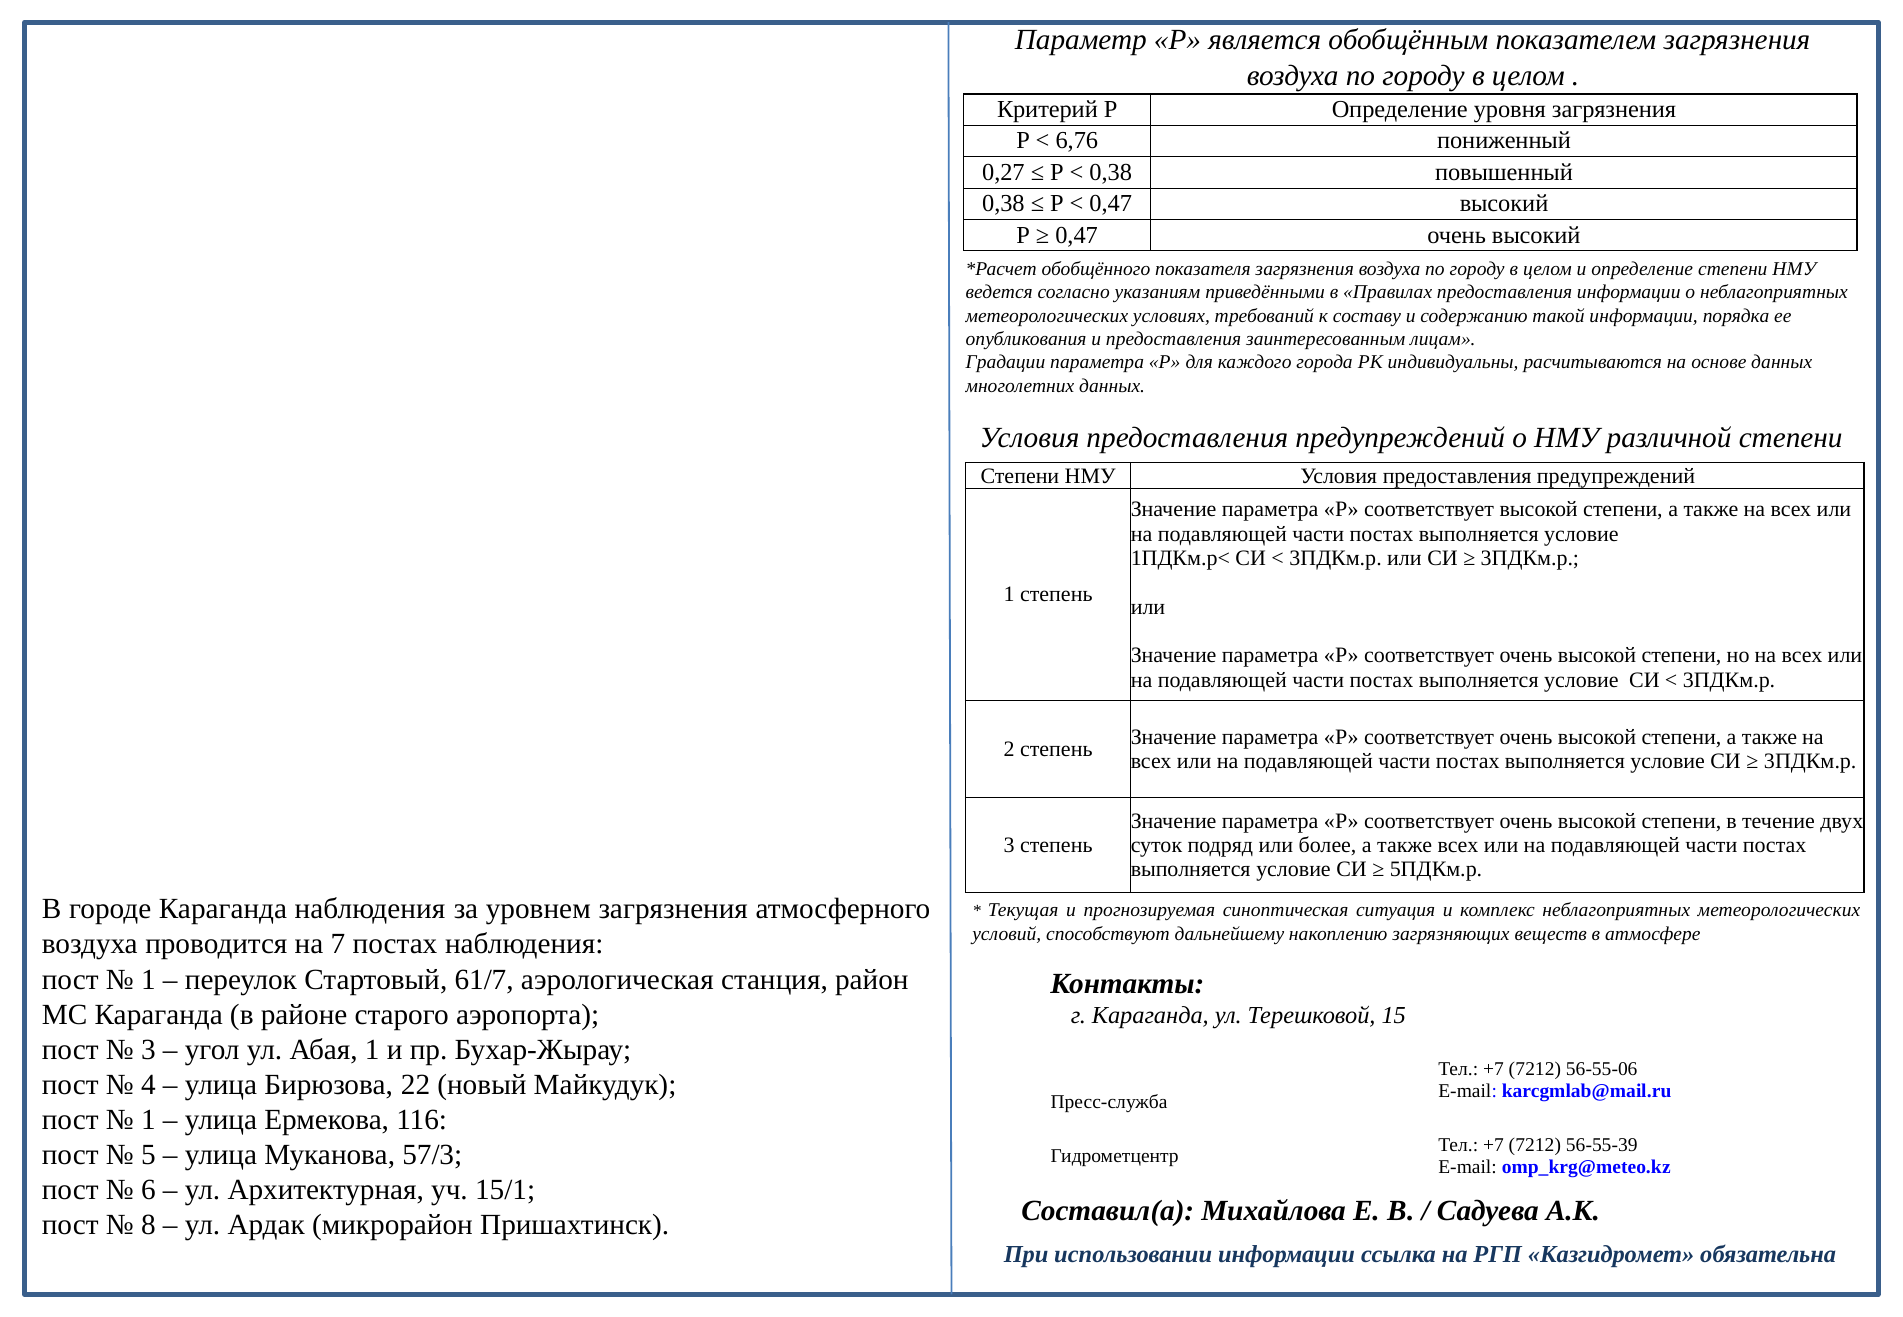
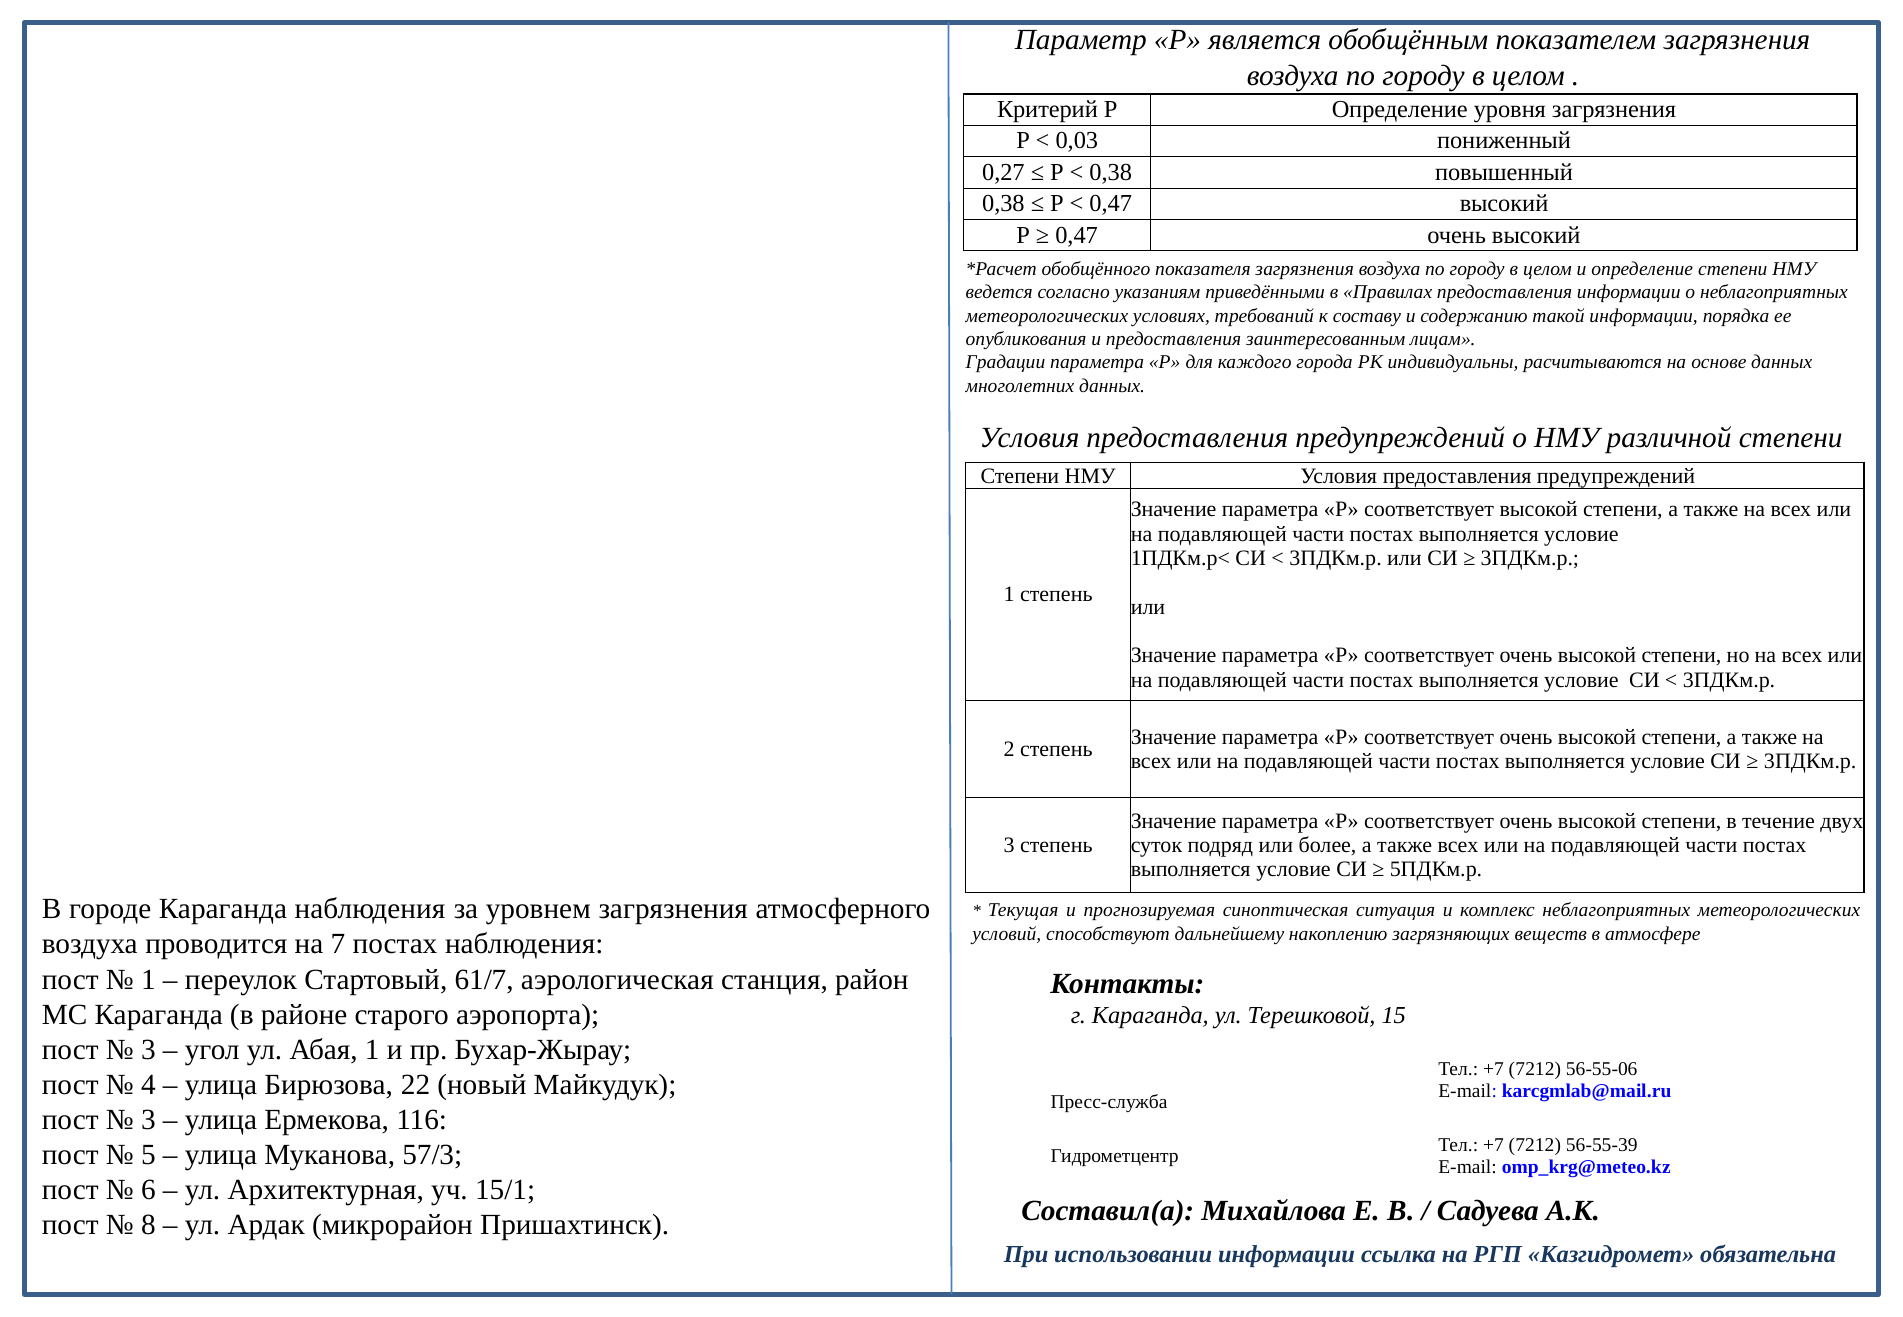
6,76: 6,76 -> 0,03
1 at (148, 1120): 1 -> 3
